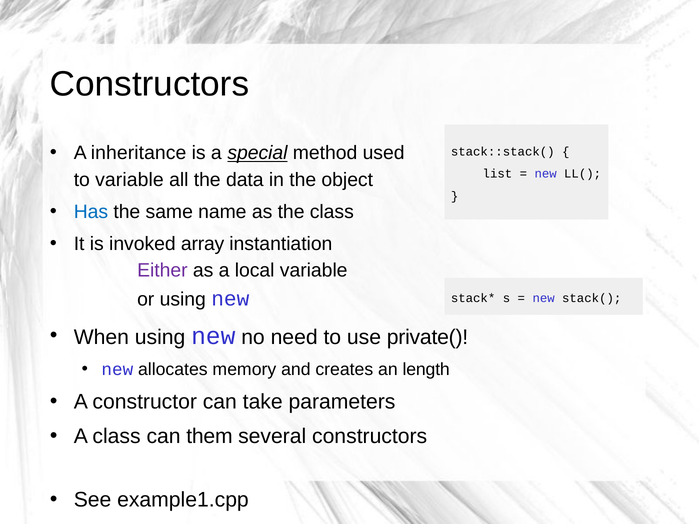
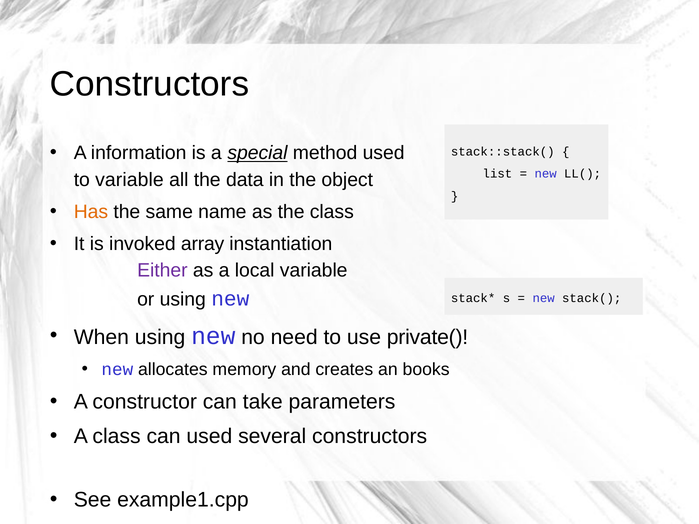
inheritance: inheritance -> information
Has colour: blue -> orange
length: length -> books
can them: them -> used
